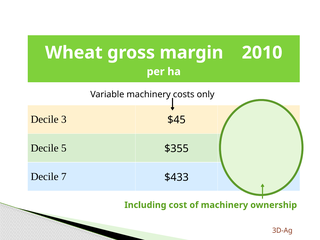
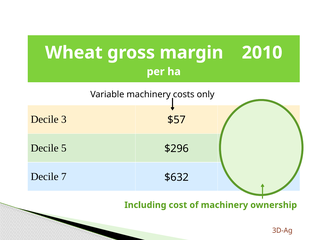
$45: $45 -> $57
$355: $355 -> $296
$433: $433 -> $632
